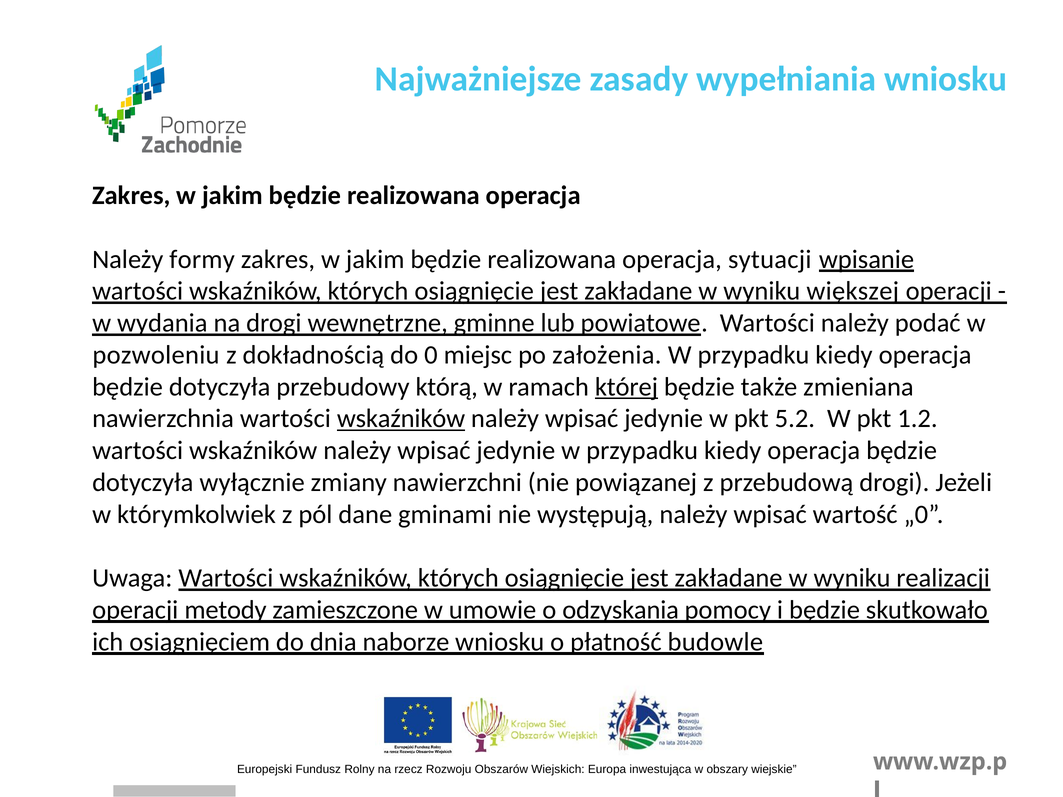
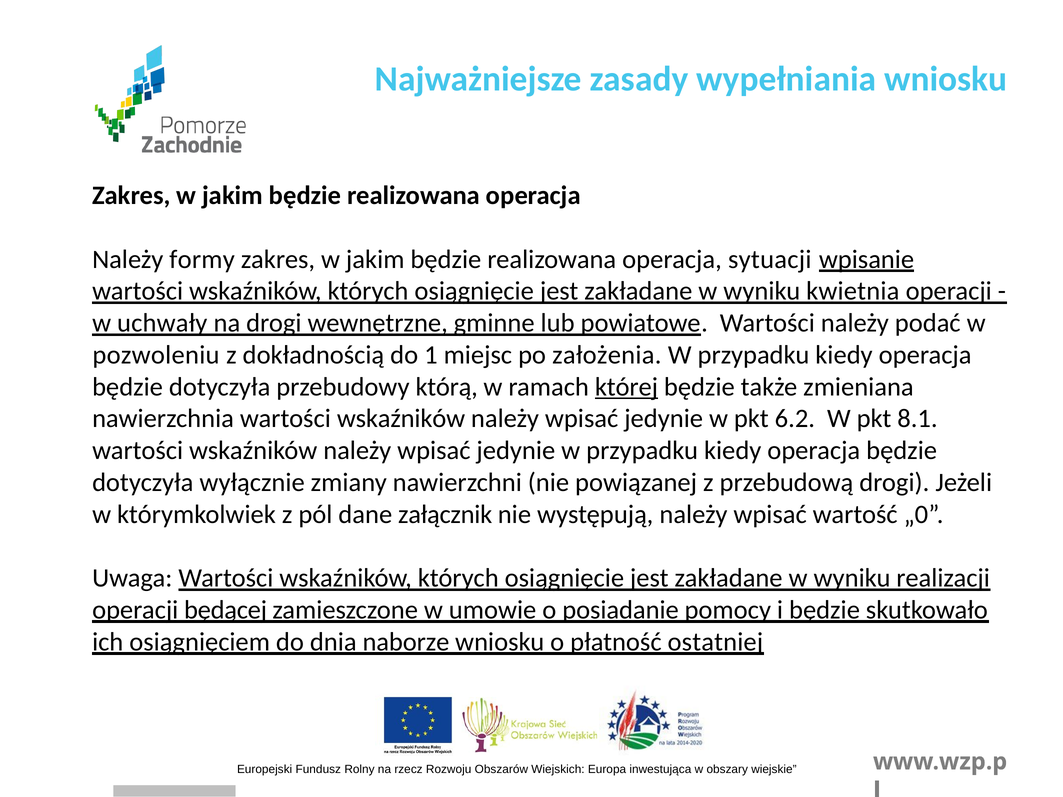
większej: większej -> kwietnia
wydania: wydania -> uchwały
0: 0 -> 1
wskaźników at (401, 419) underline: present -> none
5.2: 5.2 -> 6.2
1.2: 1.2 -> 8.1
gminami: gminami -> załącznik
metody: metody -> będącej
odzyskania: odzyskania -> posiadanie
budowle: budowle -> ostatniej
